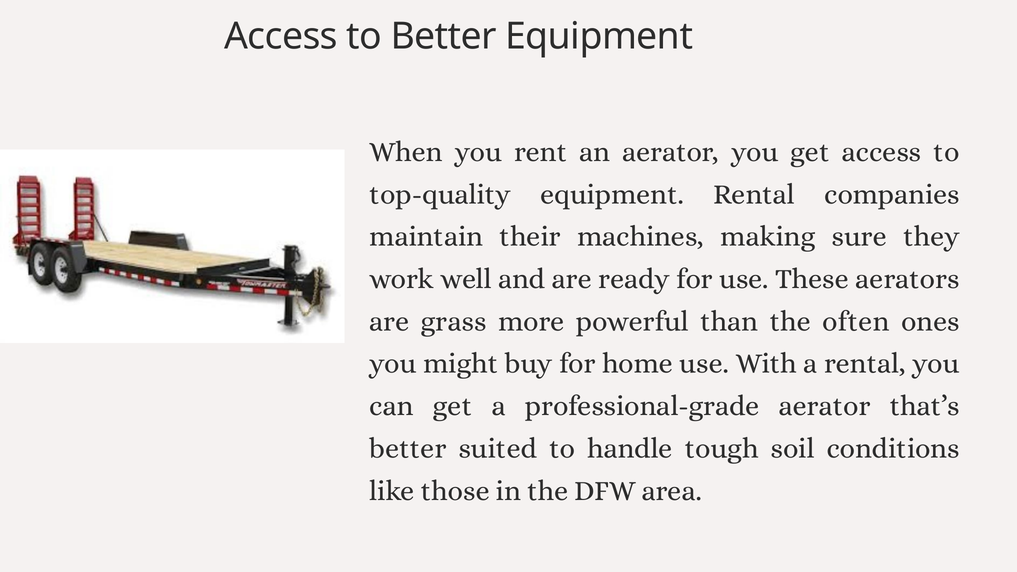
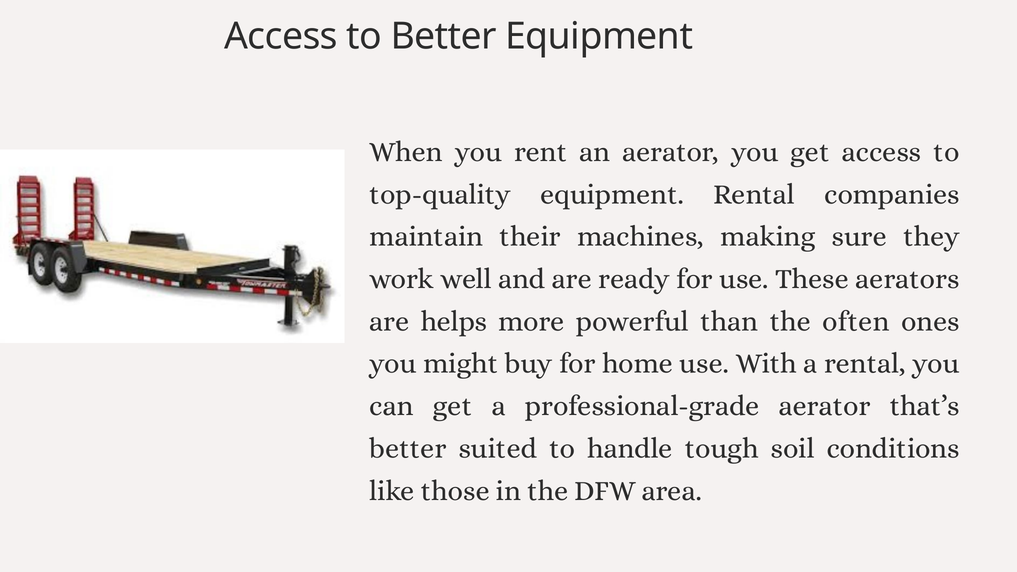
grass: grass -> helps
